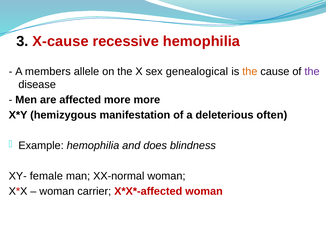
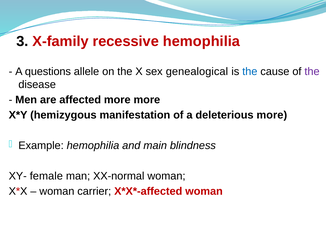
X-cause: X-cause -> X-family
members: members -> questions
the at (250, 71) colour: orange -> blue
deleterious often: often -> more
does: does -> main
